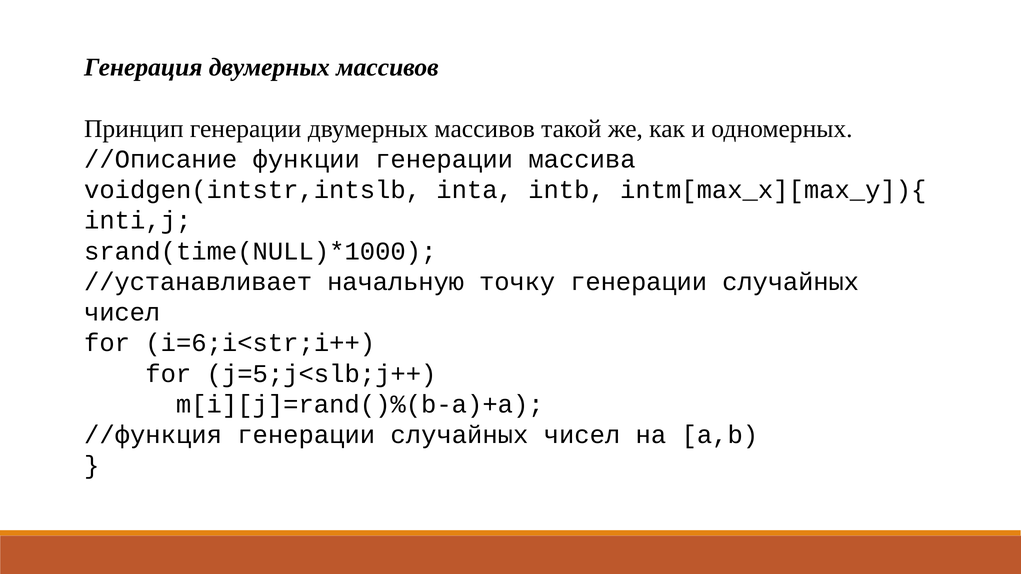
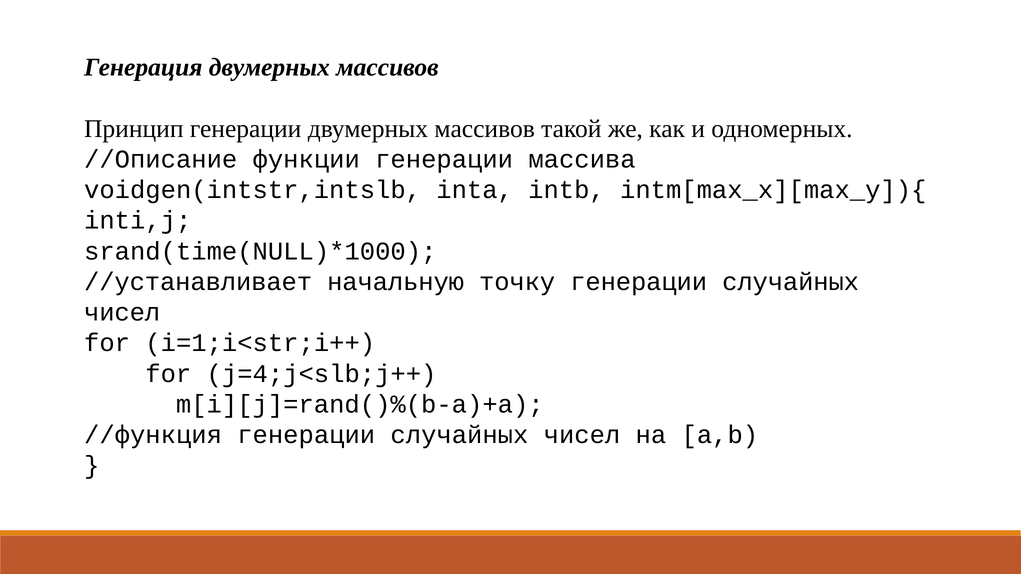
i=6;i<str;i++: i=6;i<str;i++ -> i=1;i<str;i++
j=5;j<slb;j++: j=5;j<slb;j++ -> j=4;j<slb;j++
